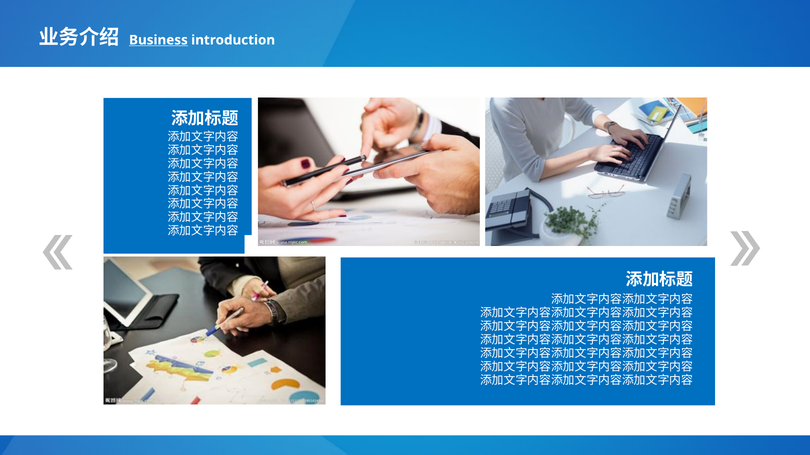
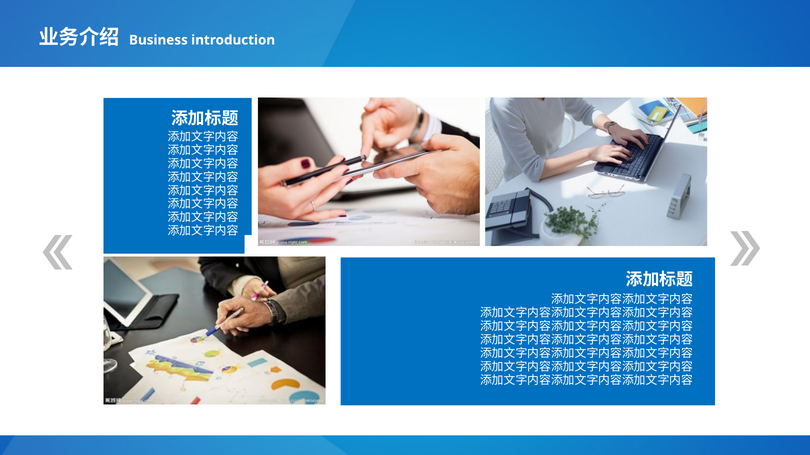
Business underline: present -> none
